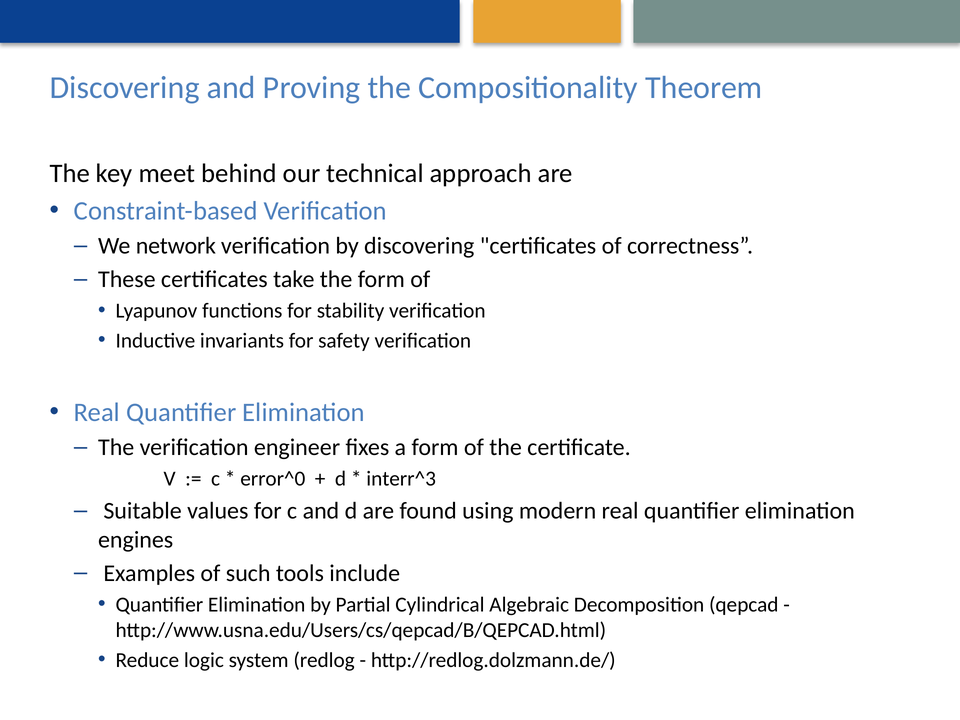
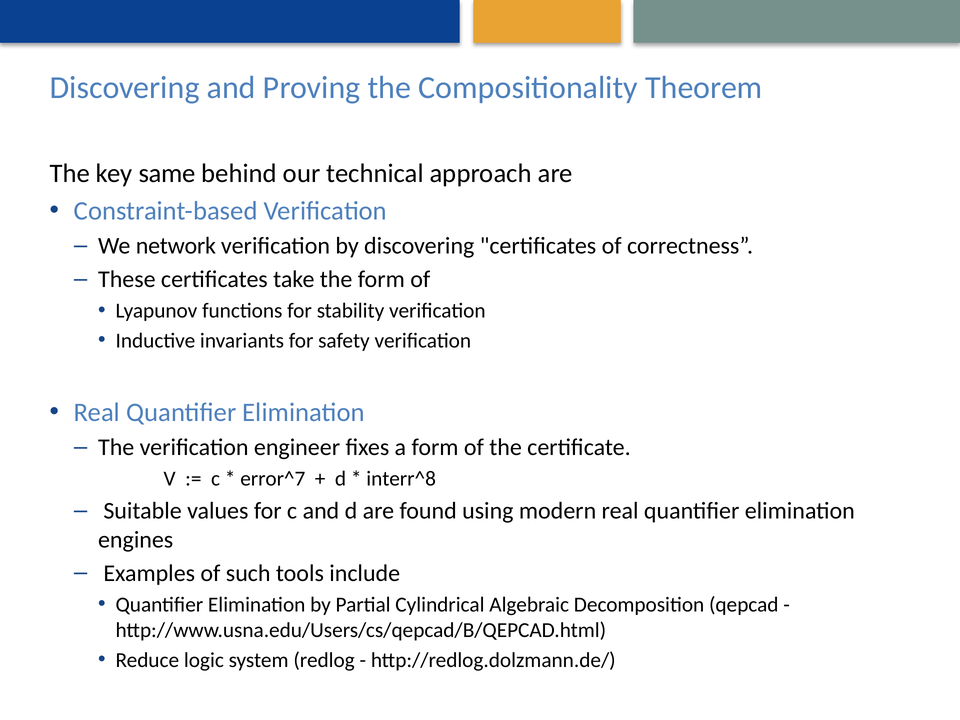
meet: meet -> same
error^0: error^0 -> error^7
interr^3: interr^3 -> interr^8
